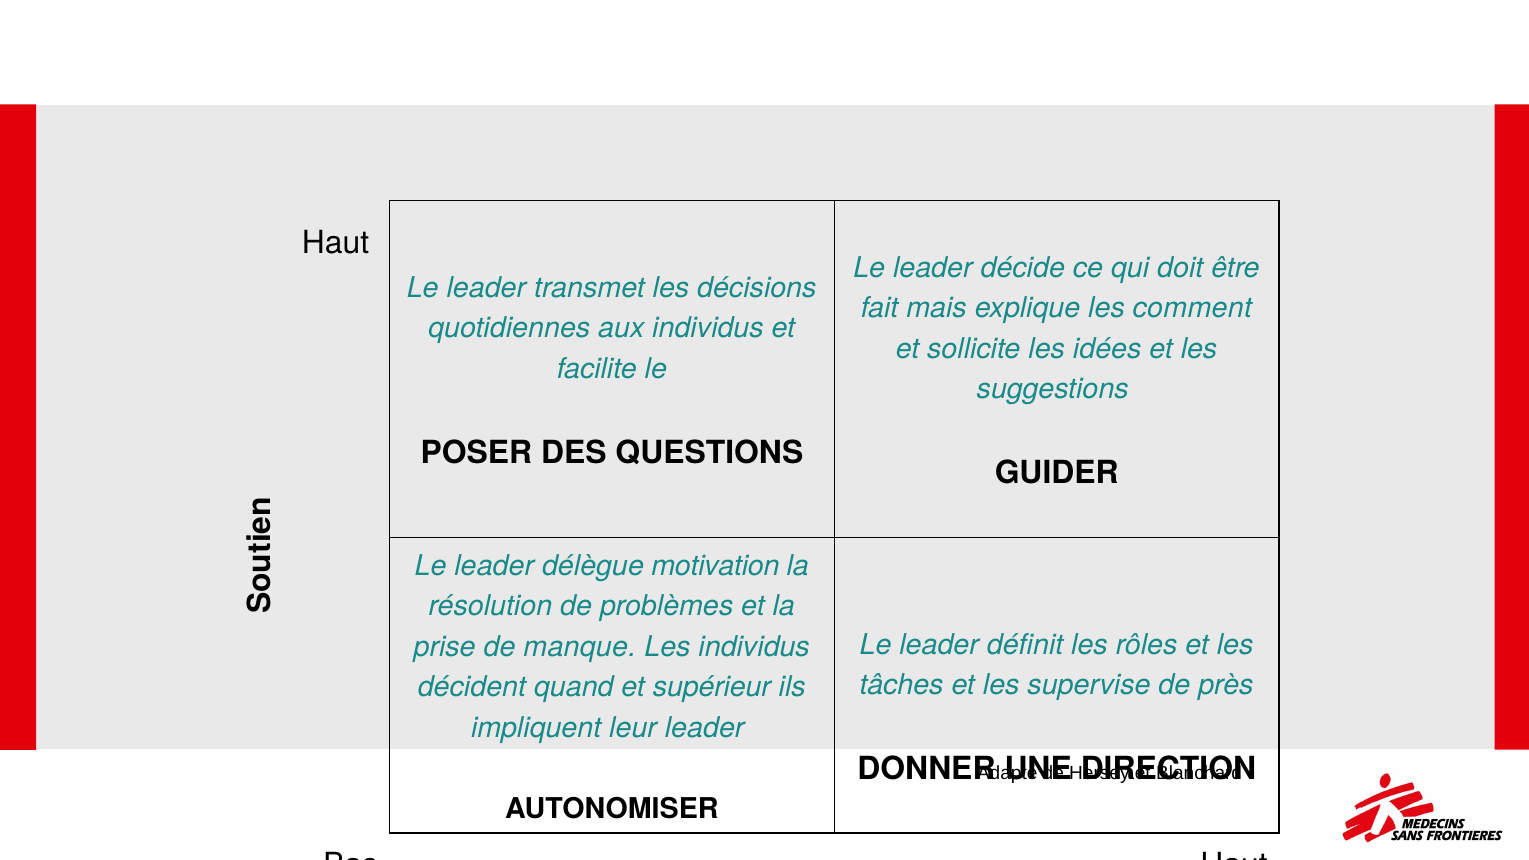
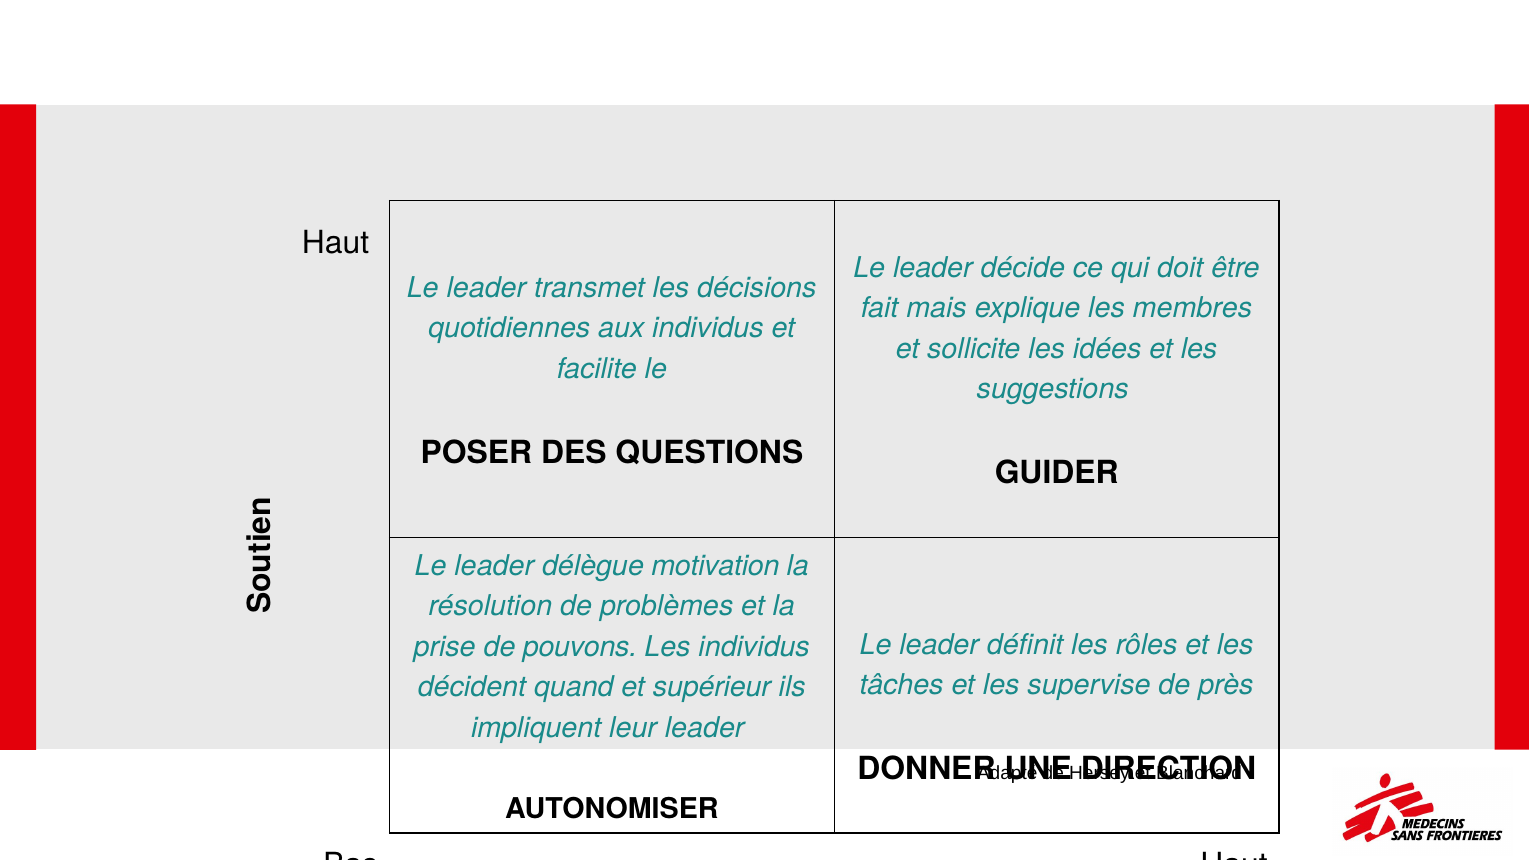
comment: comment -> membres
manque: manque -> pouvons
